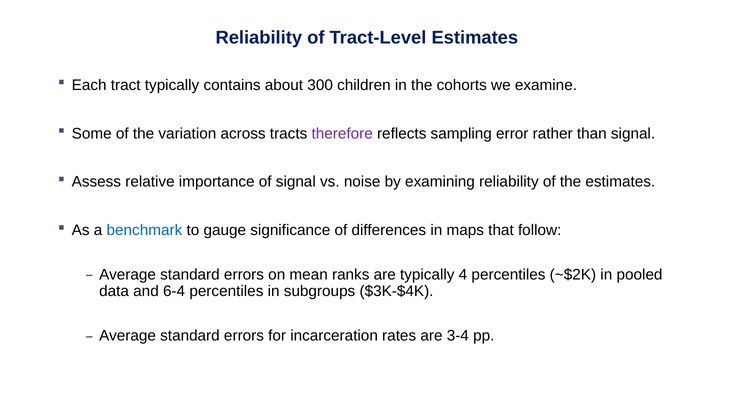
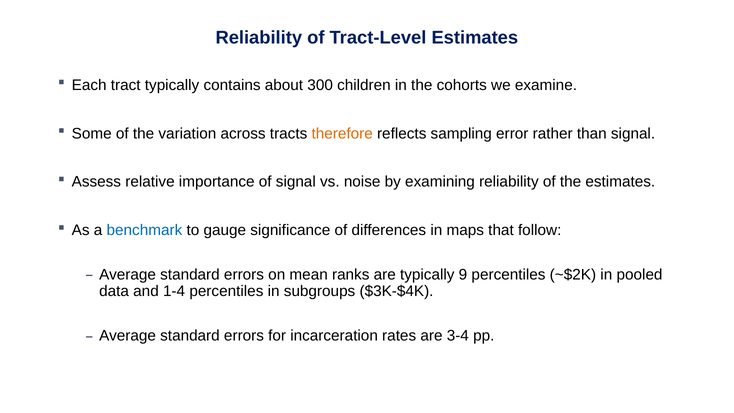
therefore colour: purple -> orange
4: 4 -> 9
6-4: 6-4 -> 1-4
